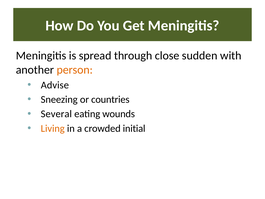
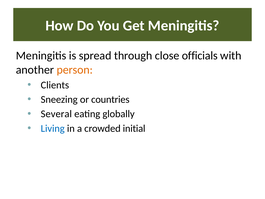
sudden: sudden -> officials
Advise: Advise -> Clients
wounds: wounds -> globally
Living colour: orange -> blue
